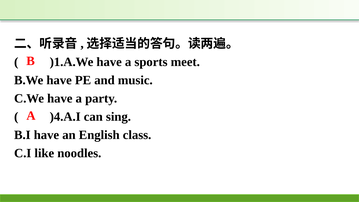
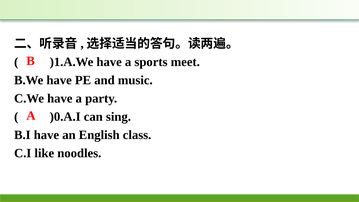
)4.A.I: )4.A.I -> )0.A.I
